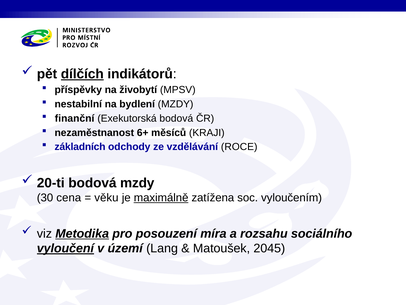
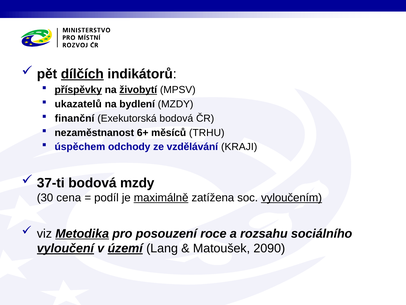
příspěvky underline: none -> present
živobytí underline: none -> present
nestabilní: nestabilní -> ukazatelů
KRAJI: KRAJI -> TRHU
základních: základních -> úspěchem
ROCE: ROCE -> KRAJI
20-ti: 20-ti -> 37-ti
věku: věku -> podíl
vyloučením underline: none -> present
míra: míra -> roce
území underline: none -> present
2045: 2045 -> 2090
